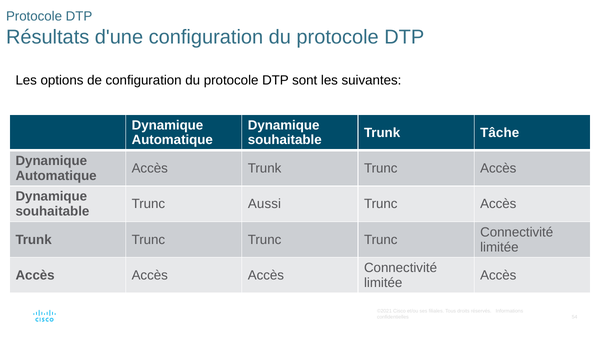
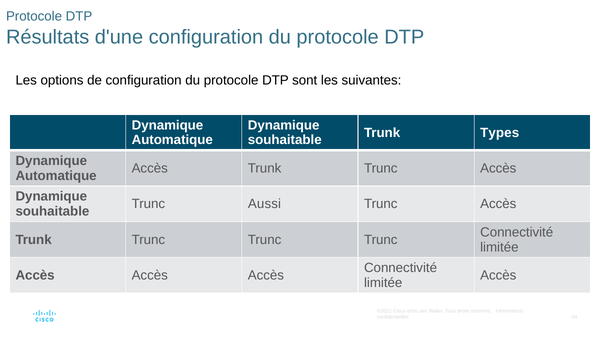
Tâche: Tâche -> Types
